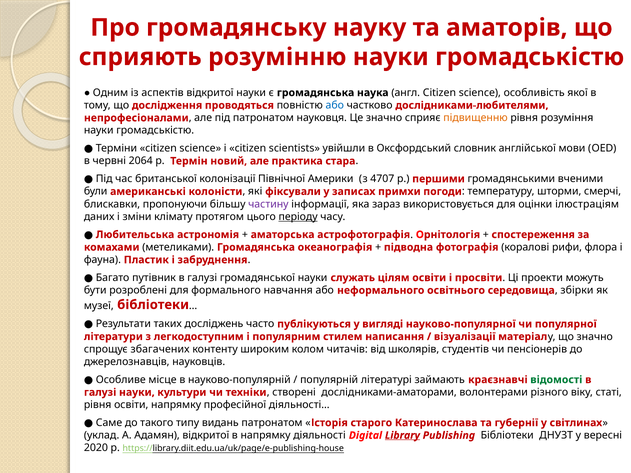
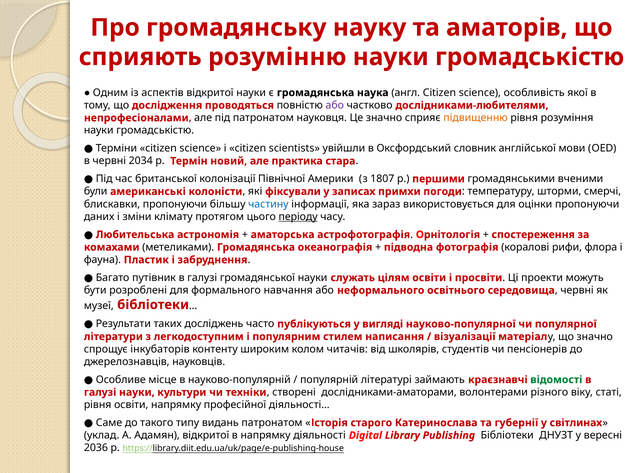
або at (335, 105) colour: blue -> purple
2064: 2064 -> 2034
4707: 4707 -> 1807
частину colour: purple -> blue
оцінки ілюстраціям: ілюстраціям -> пропонуючи
середовища збірки: збірки -> червні
збагачених: збагачених -> інкубаторів
Library underline: present -> none
2020: 2020 -> 2036
